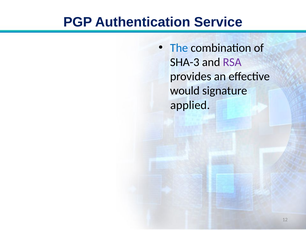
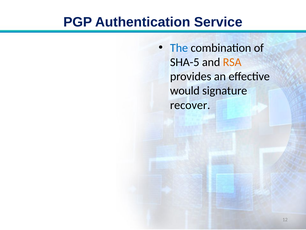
SHA-3: SHA-3 -> SHA-5
RSA colour: purple -> orange
applied: applied -> recover
